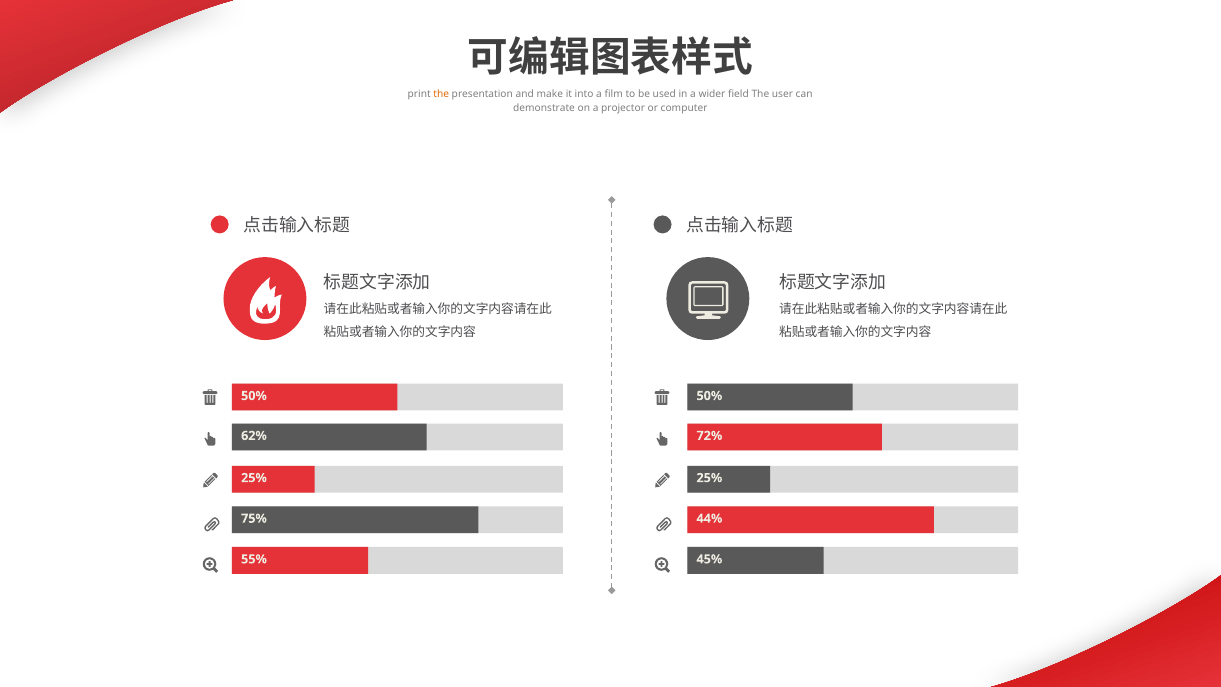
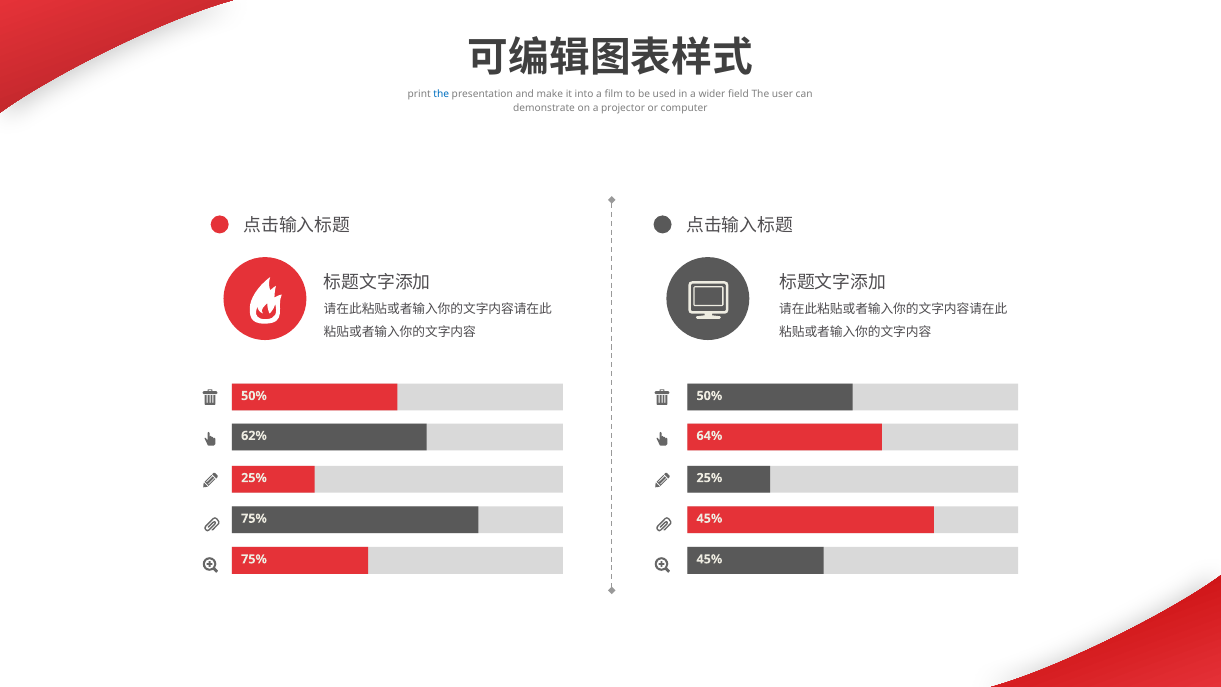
the at (441, 94) colour: orange -> blue
72%: 72% -> 64%
44% at (709, 518): 44% -> 45%
55% at (254, 559): 55% -> 75%
